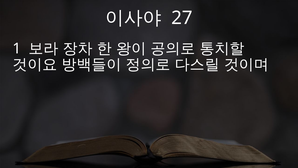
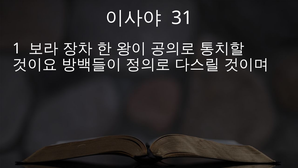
27: 27 -> 31
